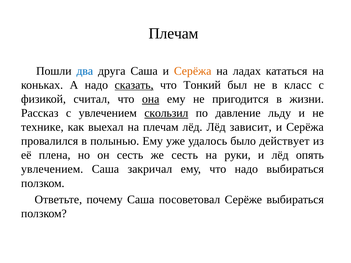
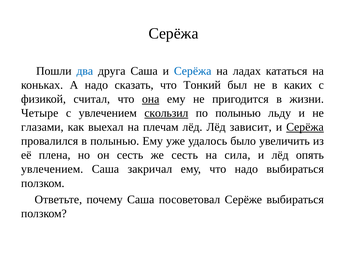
Плечам at (174, 34): Плечам -> Серёжа
Серёжа at (193, 71) colour: orange -> blue
сказать underline: present -> none
класс: класс -> каких
Рассказ: Рассказ -> Четыре
по давление: давление -> полынью
технике: технике -> глазами
Серёжа at (305, 127) underline: none -> present
действует: действует -> увеличить
руки: руки -> сила
